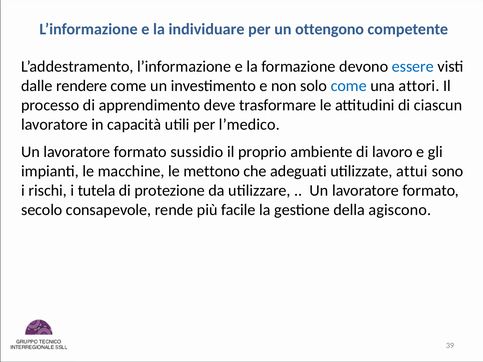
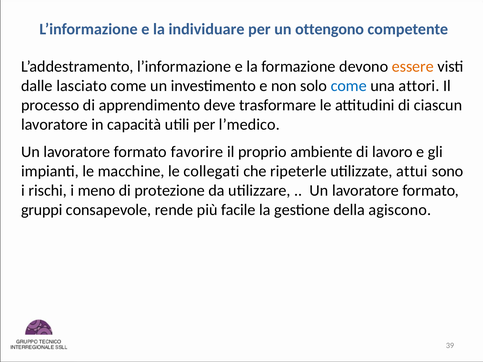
essere colour: blue -> orange
rendere: rendere -> lasciato
sussidio: sussidio -> favorire
mettono: mettono -> collegati
adeguati: adeguati -> ripeterle
tutela: tutela -> meno
secolo: secolo -> gruppi
